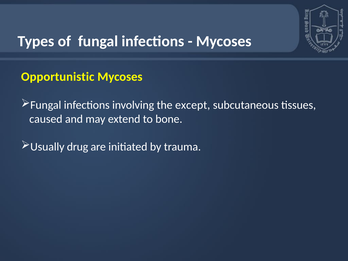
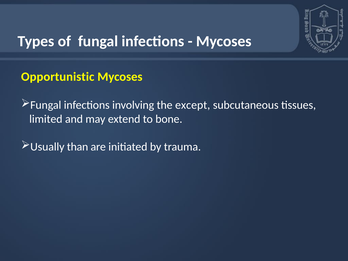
caused: caused -> limited
drug: drug -> than
